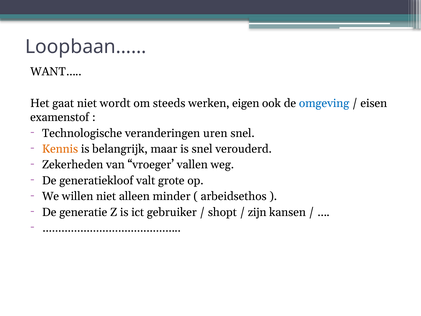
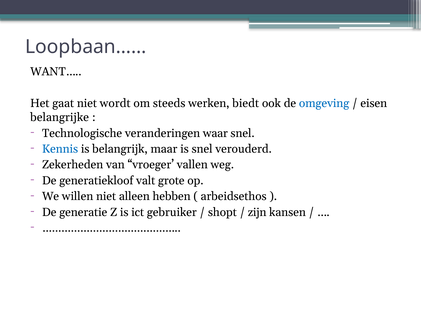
eigen: eigen -> biedt
examenstof: examenstof -> belangrijke
uren: uren -> waar
Kennis colour: orange -> blue
minder: minder -> hebben
